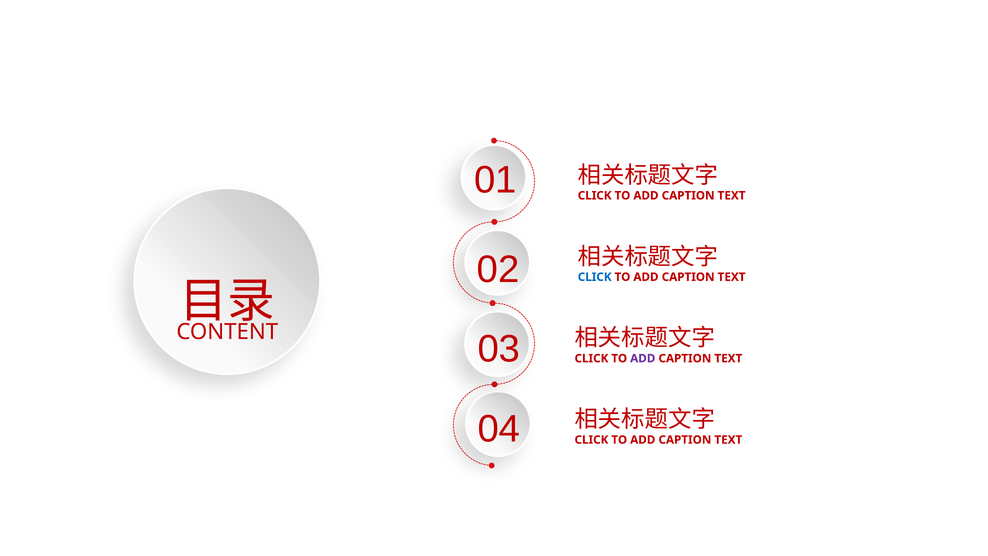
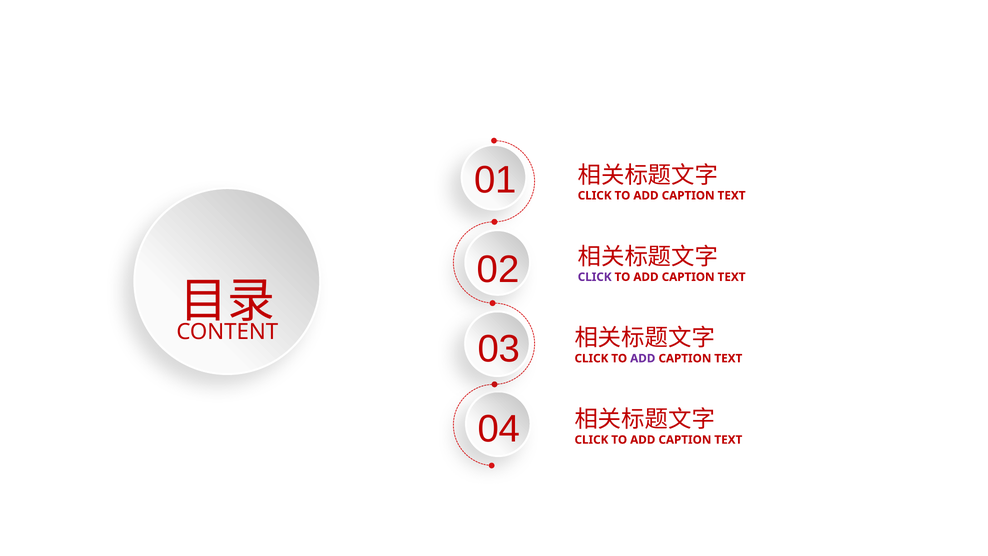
CLICK at (595, 277) colour: blue -> purple
